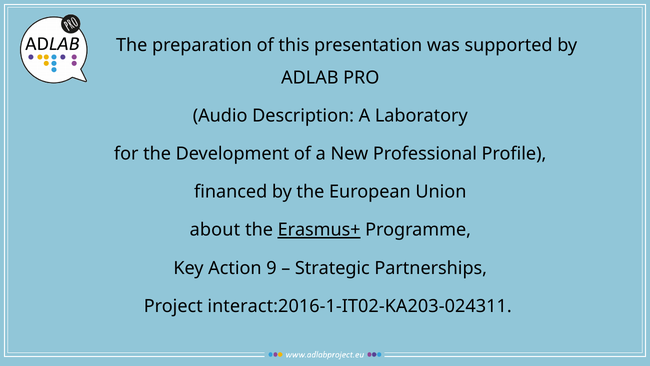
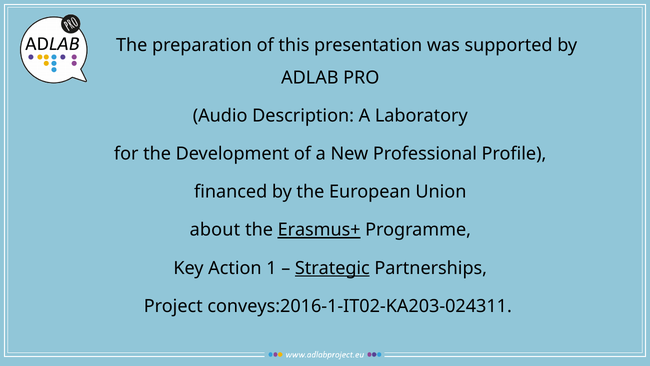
9: 9 -> 1
Strategic underline: none -> present
interact:2016-1-IT02-KA203-024311: interact:2016-1-IT02-KA203-024311 -> conveys:2016-1-IT02-KA203-024311
